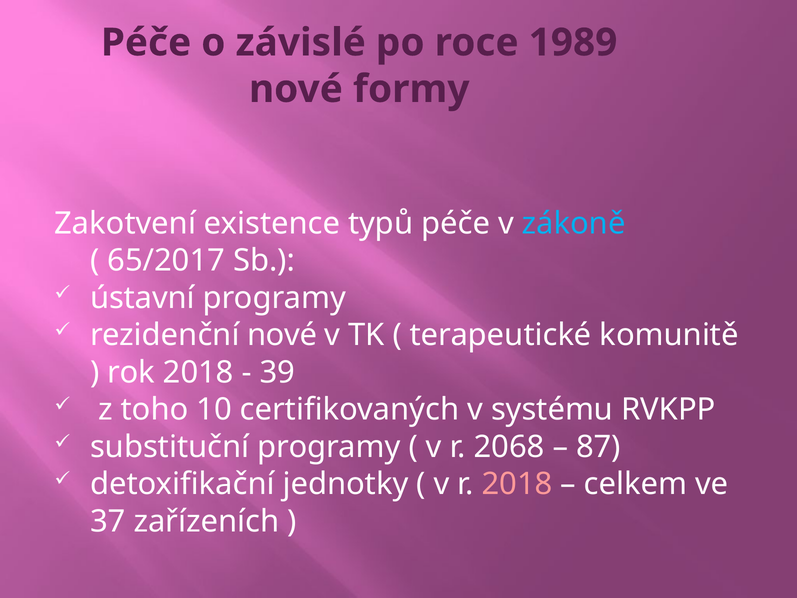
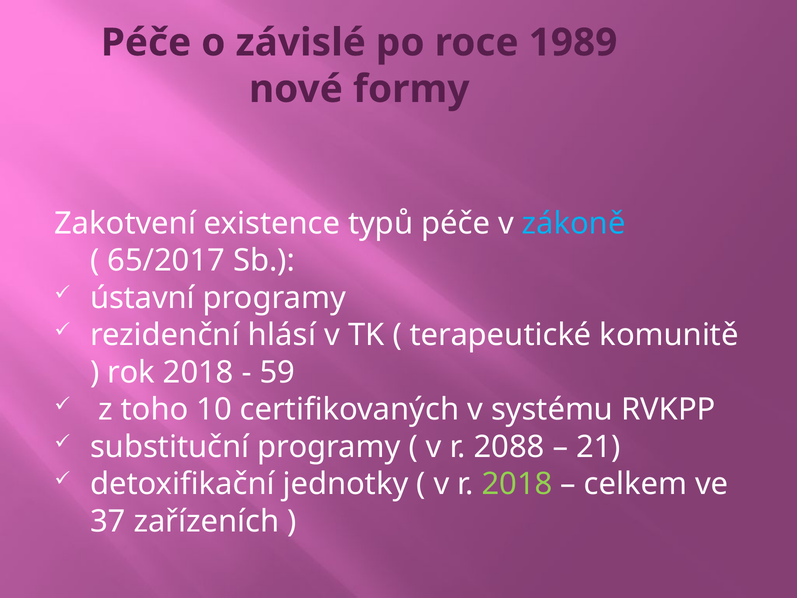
rezidenční nové: nové -> hlásí
39: 39 -> 59
2068: 2068 -> 2088
87: 87 -> 21
2018 at (517, 484) colour: pink -> light green
